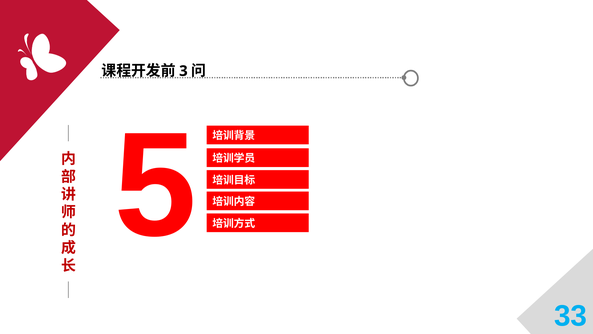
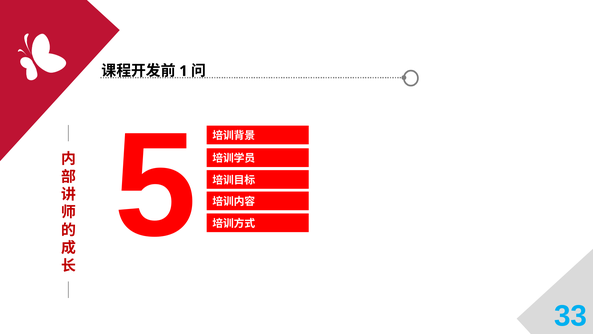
3: 3 -> 1
